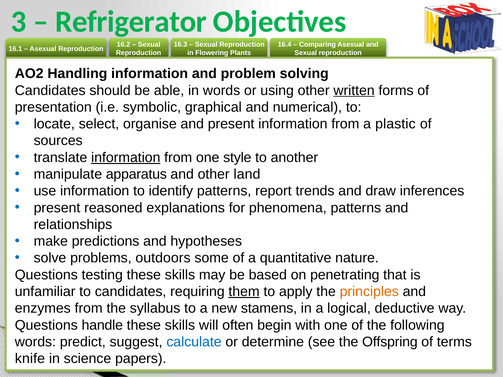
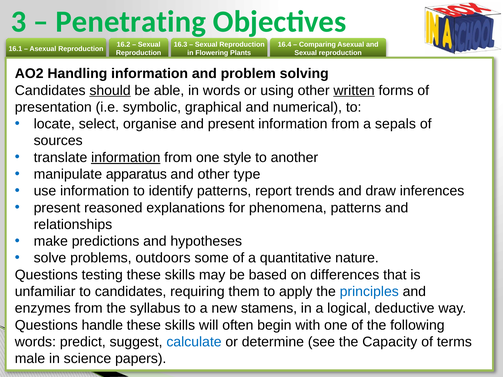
Refrigerator: Refrigerator -> Penetrating
should underline: none -> present
plastic: plastic -> sepals
land: land -> type
penetrating: penetrating -> differences
them underline: present -> none
principles colour: orange -> blue
Offspring: Offspring -> Capacity
knife: knife -> male
